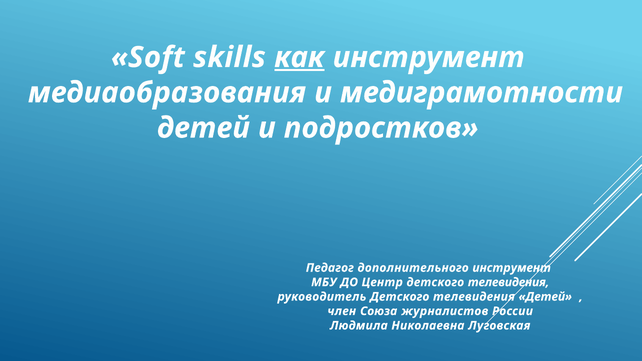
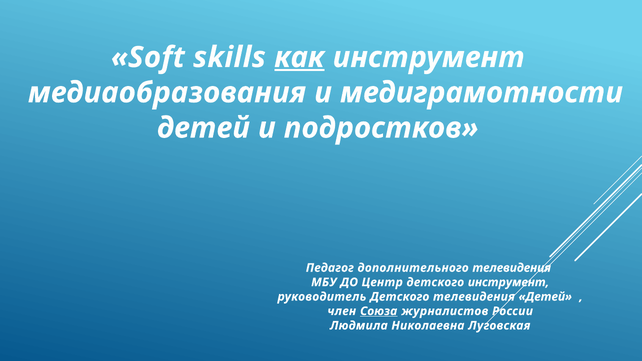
дополнительного инструмент: инструмент -> телевидения
Центр детского телевидения: телевидения -> инструмент
Союза underline: none -> present
